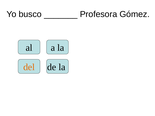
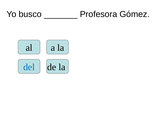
del colour: orange -> blue
